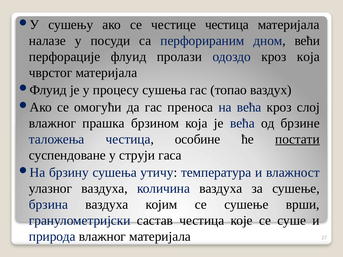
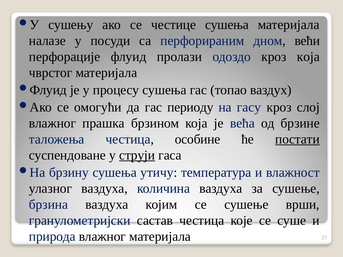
честице честица: честица -> сушења
преноса: преноса -> периоду
на већа: већа -> гасу
струји underline: none -> present
